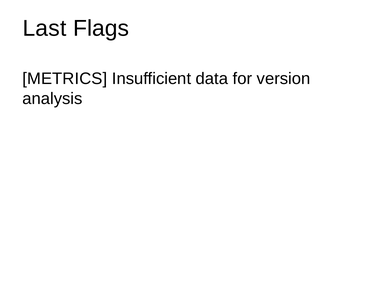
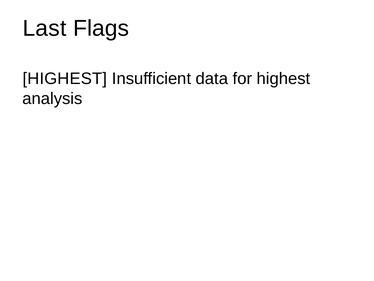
METRICS at (65, 78): METRICS -> HIGHEST
for version: version -> highest
